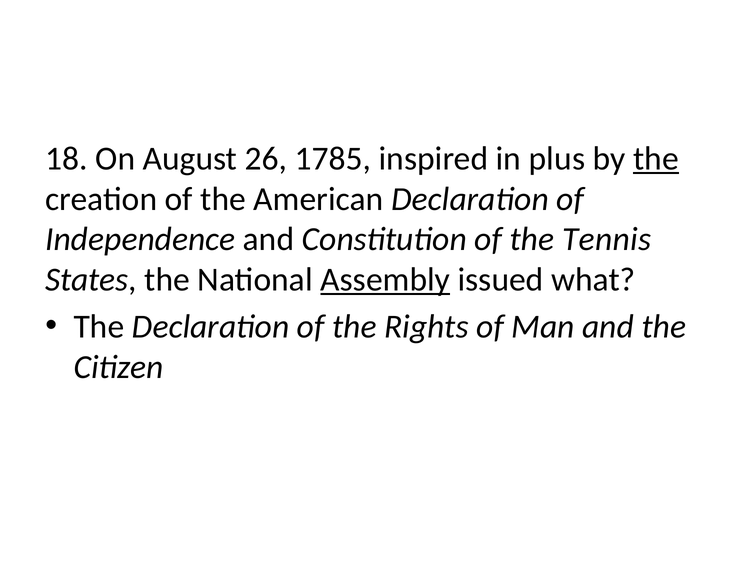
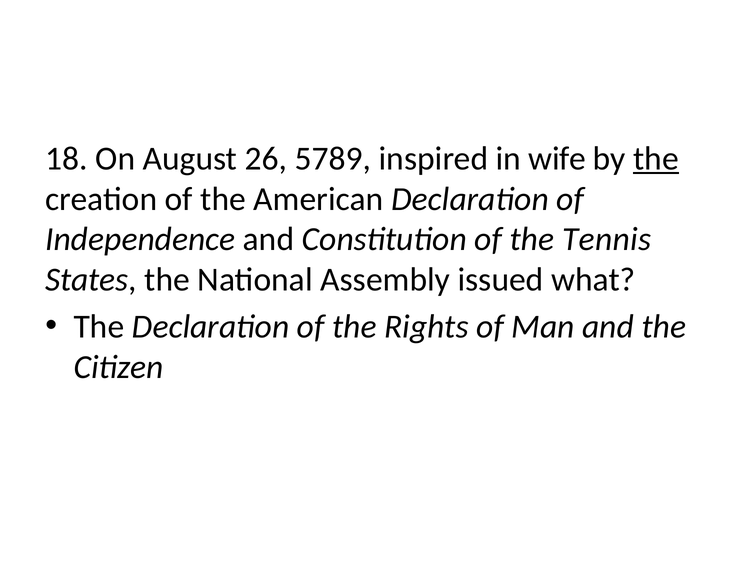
1785: 1785 -> 5789
plus: plus -> wife
Assembly underline: present -> none
